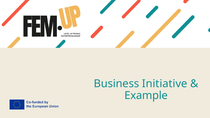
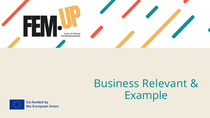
Initiative: Initiative -> Relevant
